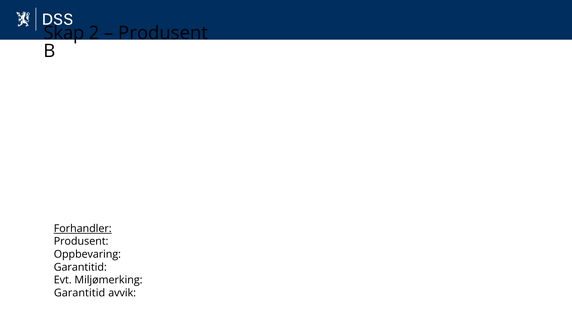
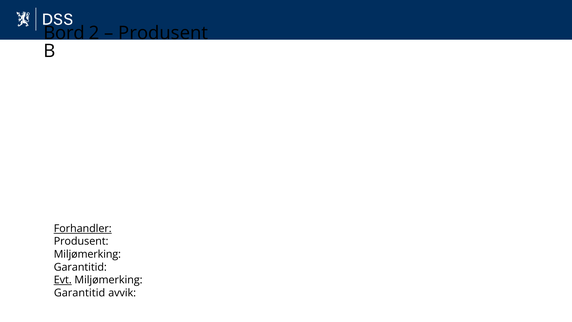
Skap: Skap -> Bord
Oppbevaring at (87, 254): Oppbevaring -> Miljømerking
Evt underline: none -> present
